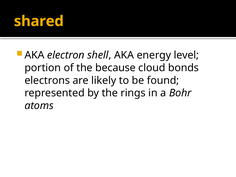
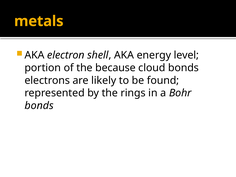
shared: shared -> metals
atoms at (39, 106): atoms -> bonds
